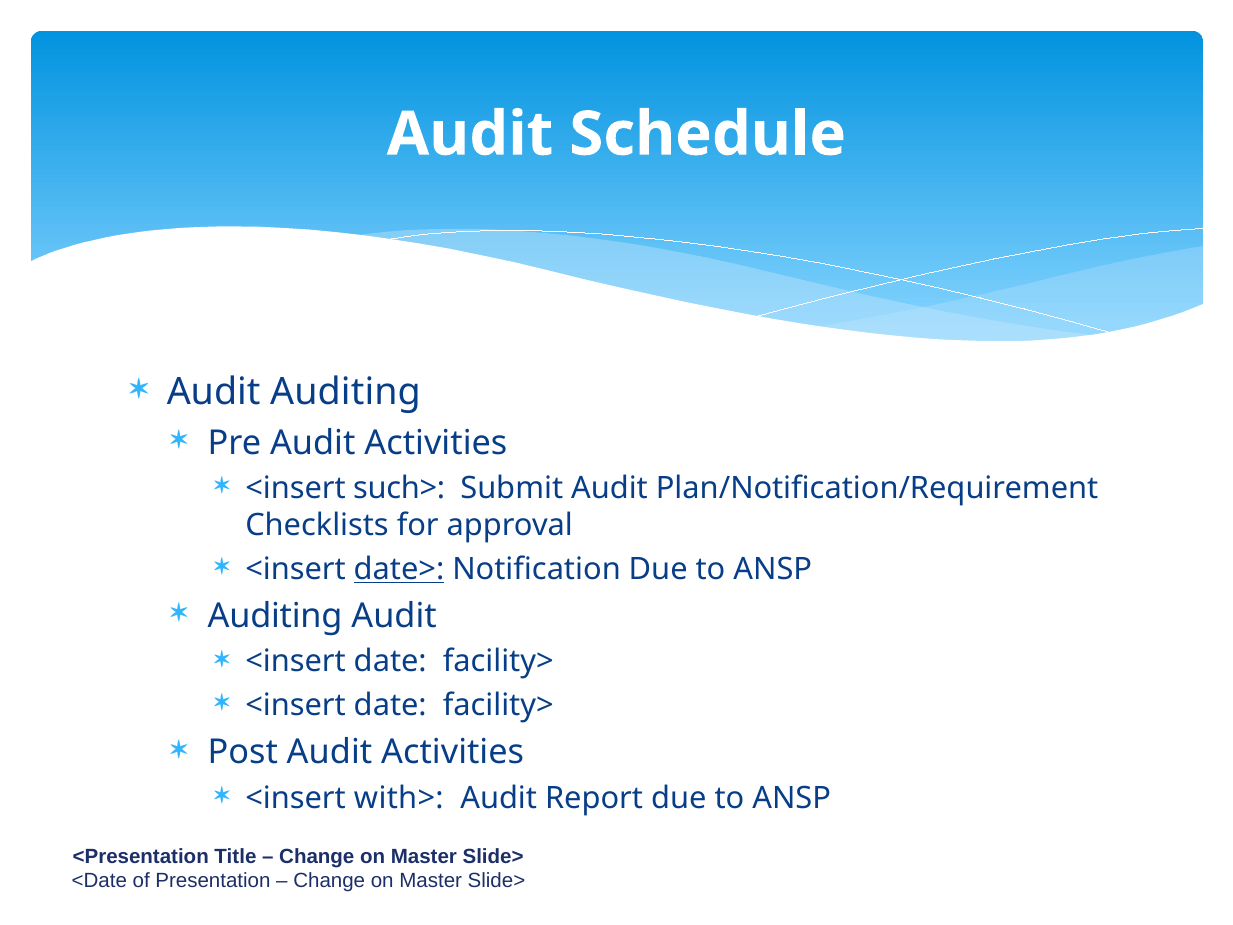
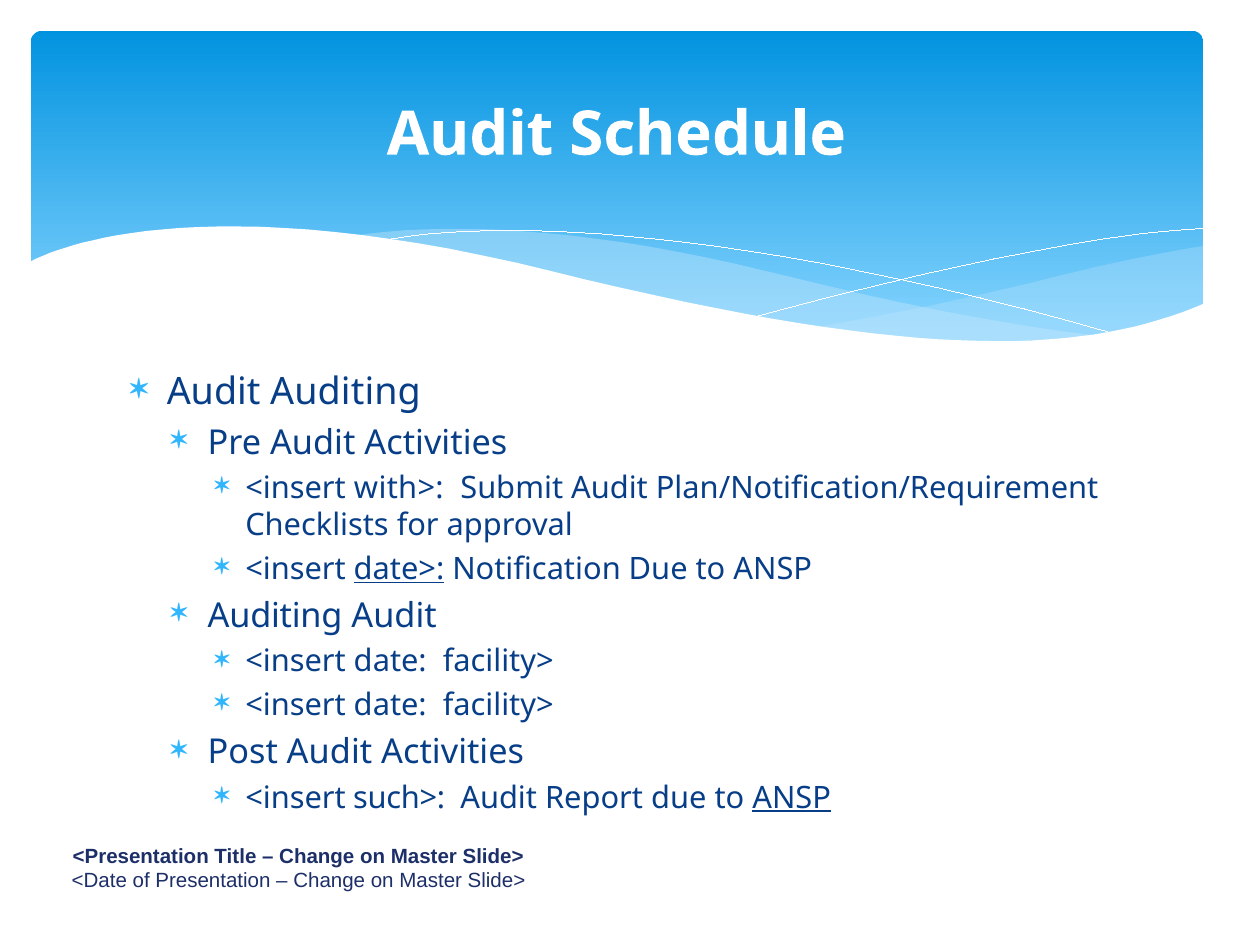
such>: such> -> with>
with>: with> -> such>
ANSP at (792, 798) underline: none -> present
